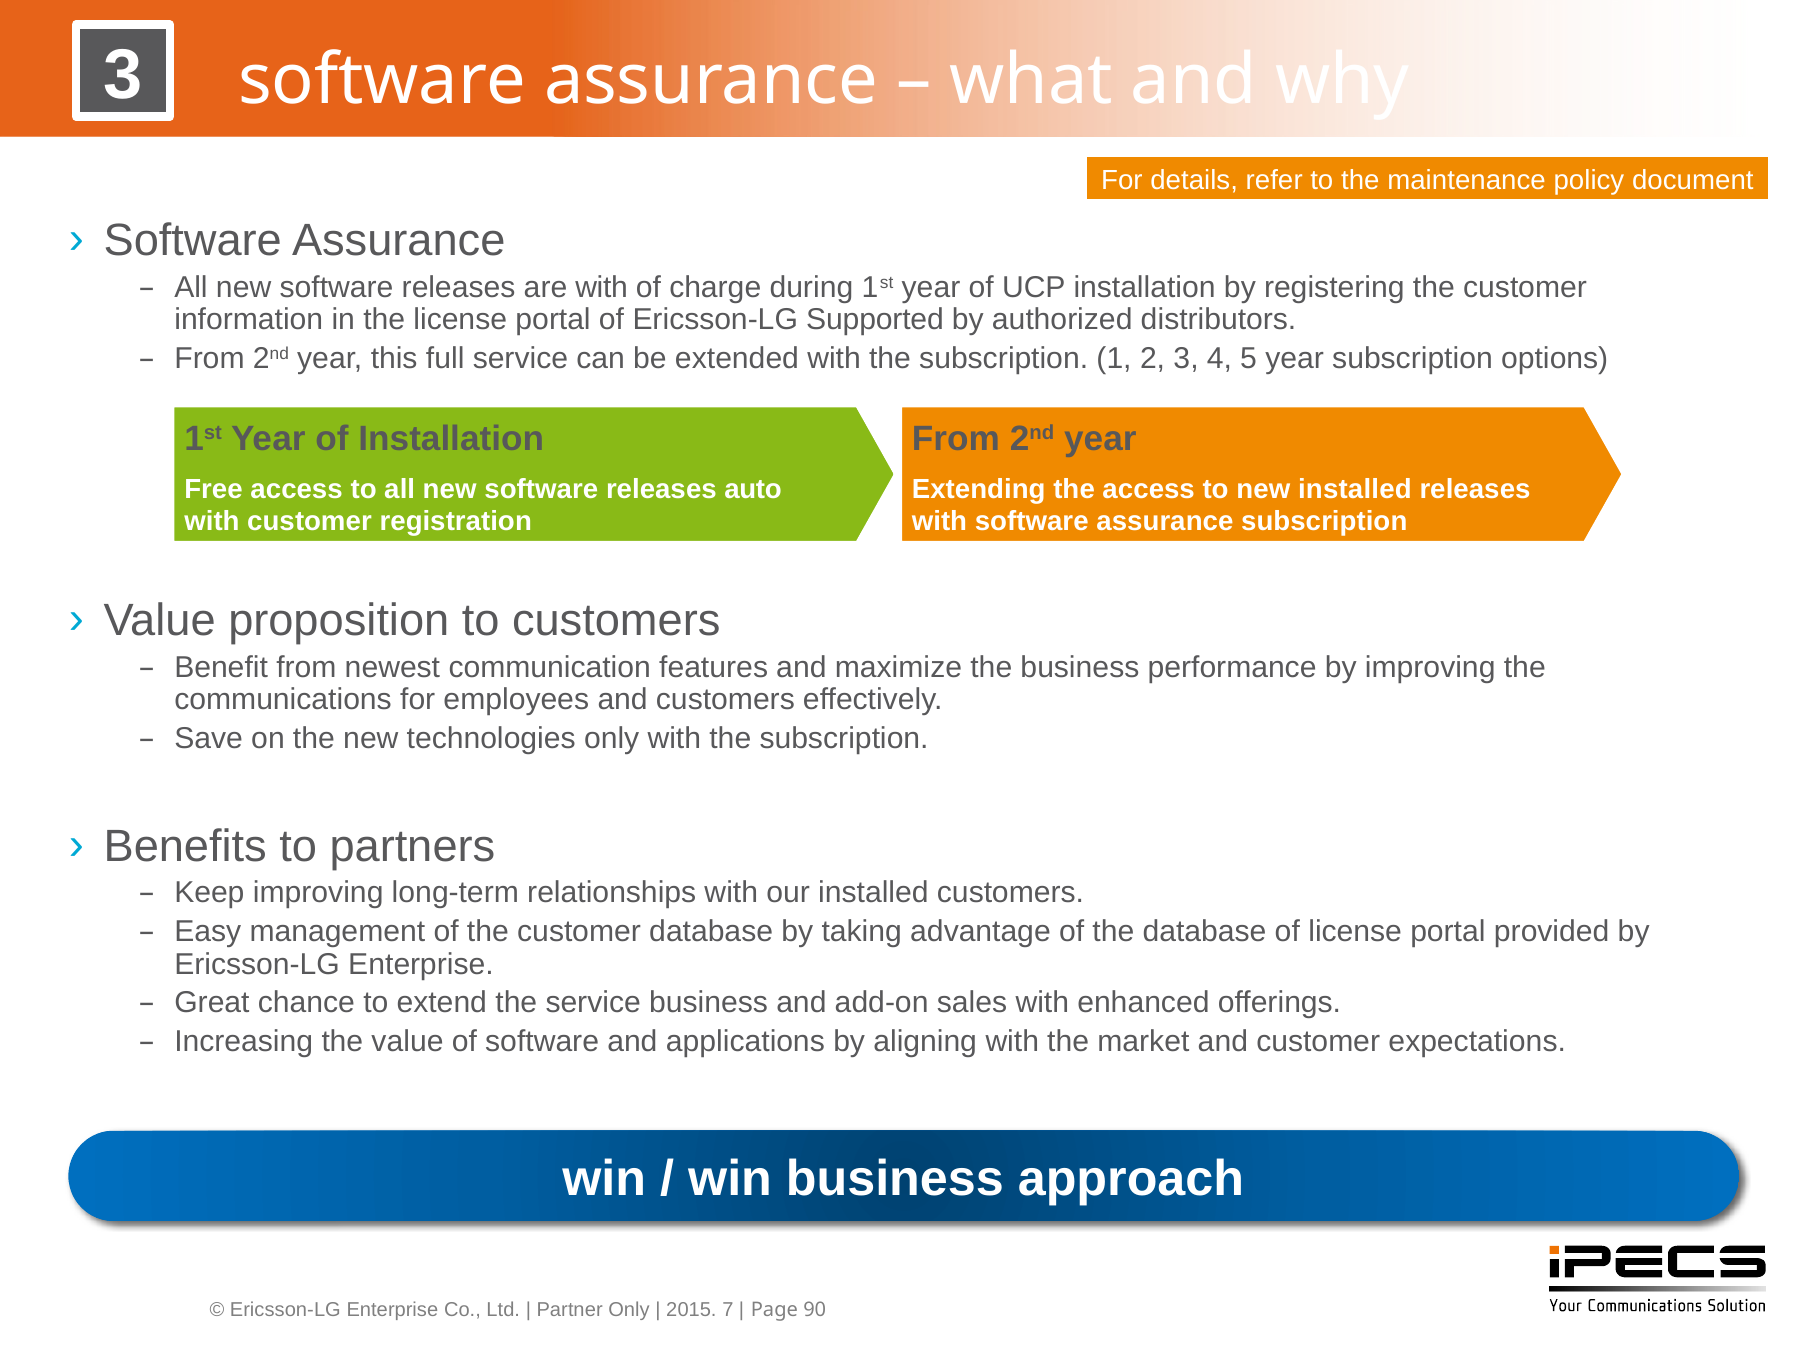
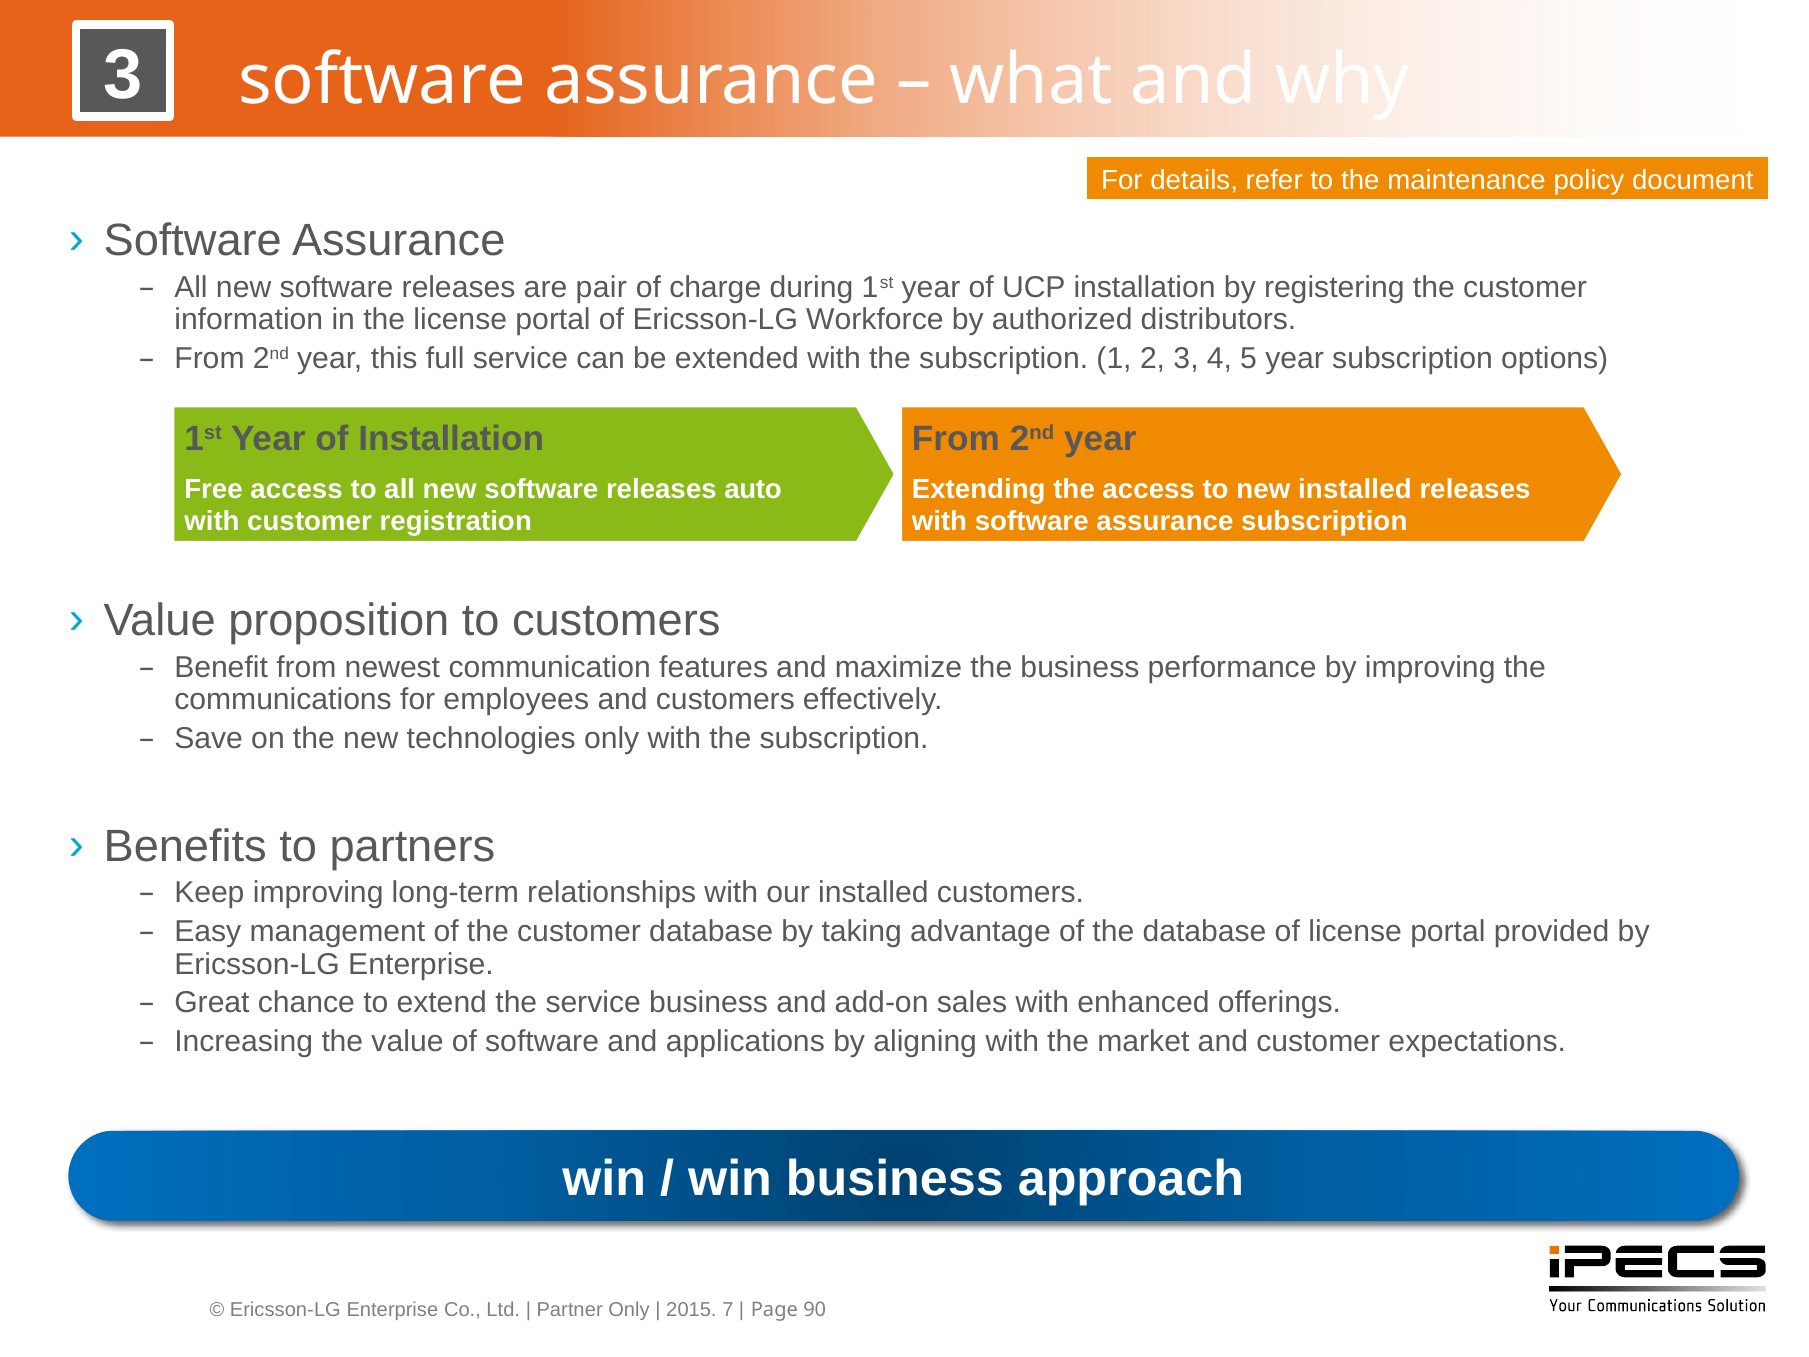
are with: with -> pair
Supported: Supported -> Workforce
